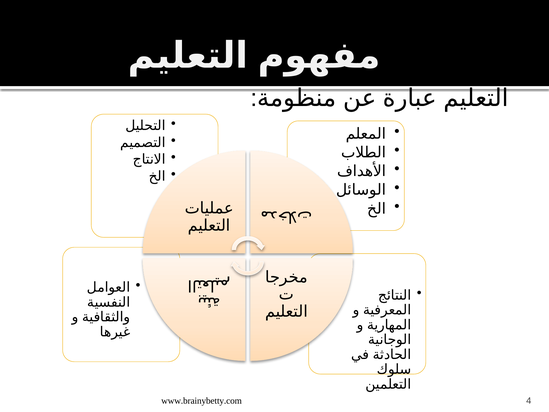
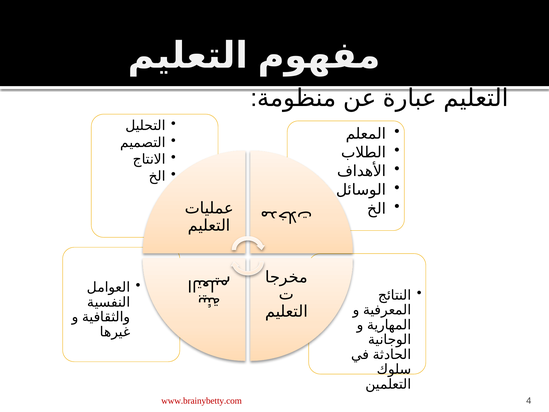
www.brainybetty.com colour: black -> red
